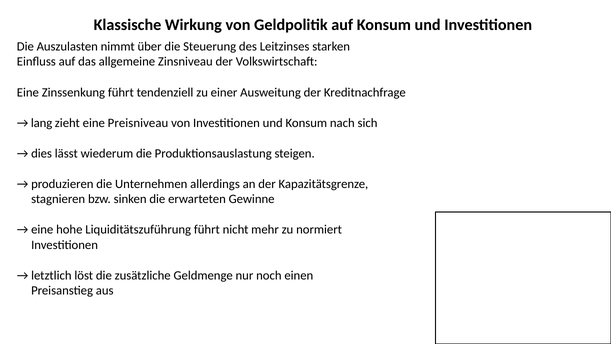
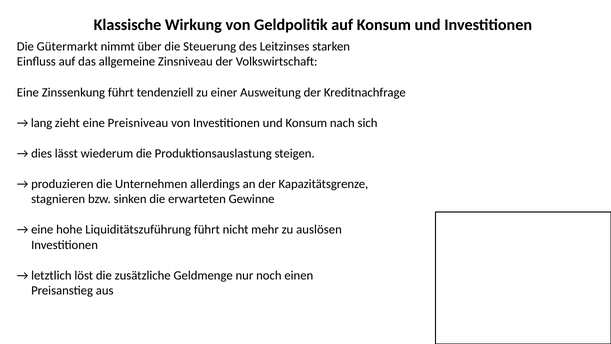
Auszulasten: Auszulasten -> Gütermarkt
normiert: normiert -> auslösen
